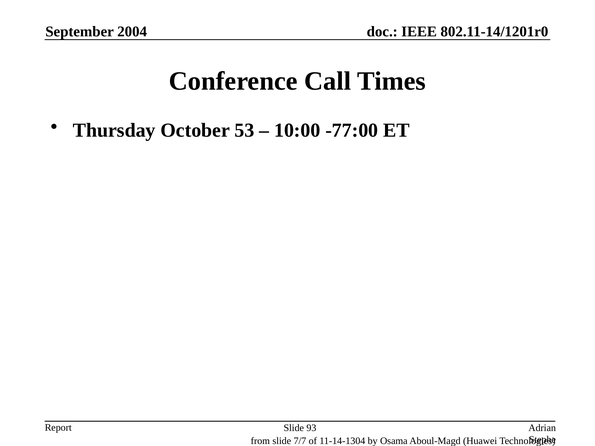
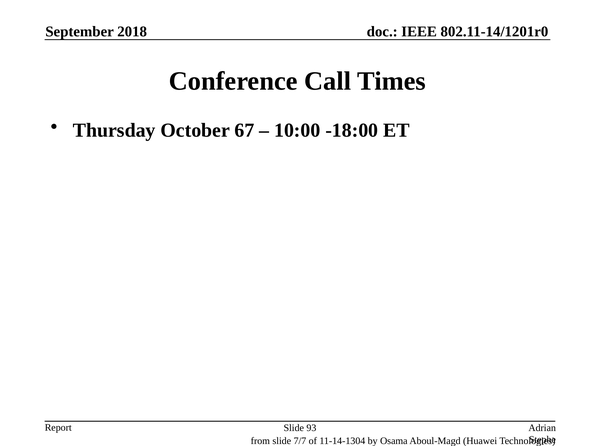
2004: 2004 -> 2018
53: 53 -> 67
-77:00: -77:00 -> -18:00
